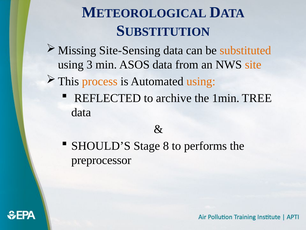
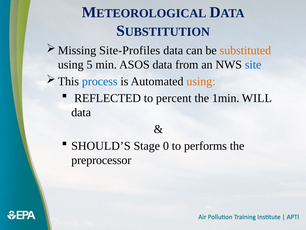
Site-Sensing: Site-Sensing -> Site-Profiles
3: 3 -> 5
site colour: orange -> blue
process colour: orange -> blue
archive: archive -> percent
TREE: TREE -> WILL
8: 8 -> 0
